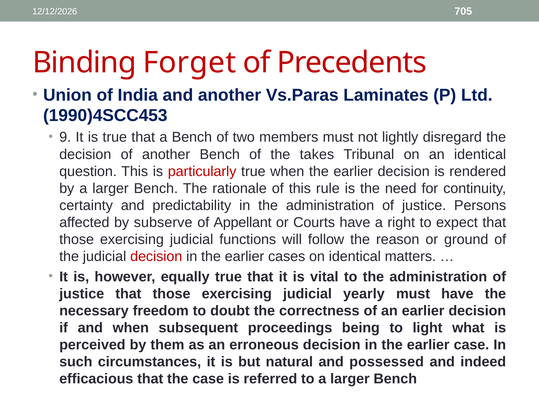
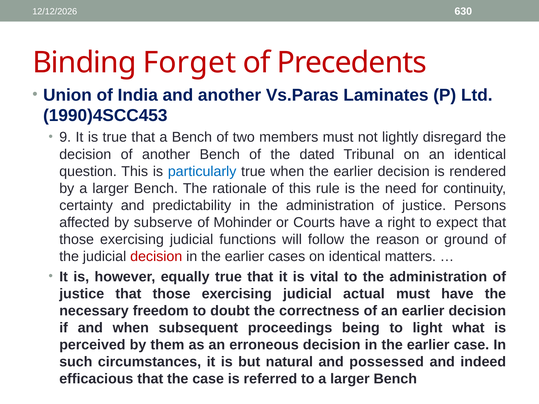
705: 705 -> 630
takes: takes -> dated
particularly colour: red -> blue
Appellant: Appellant -> Mohinder
yearly: yearly -> actual
